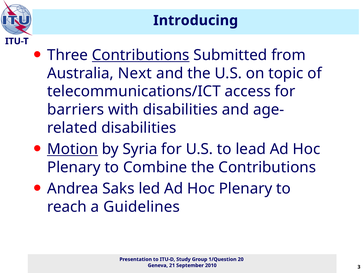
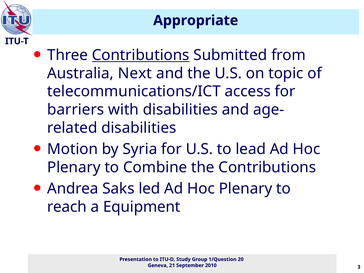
Introducing: Introducing -> Appropriate
Motion underline: present -> none
Guidelines: Guidelines -> Equipment
